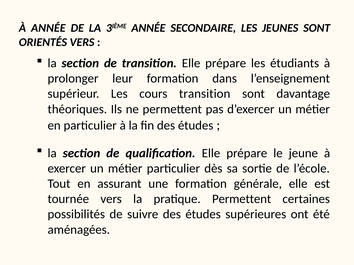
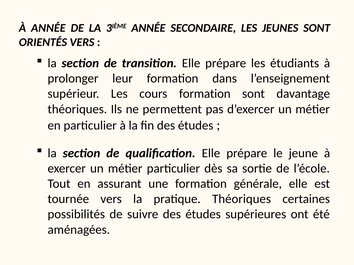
cours transition: transition -> formation
pratique Permettent: Permettent -> Théoriques
